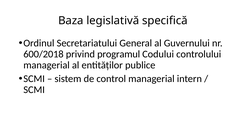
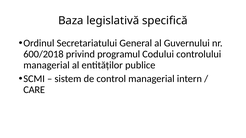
SCMI at (34, 90): SCMI -> CARE
